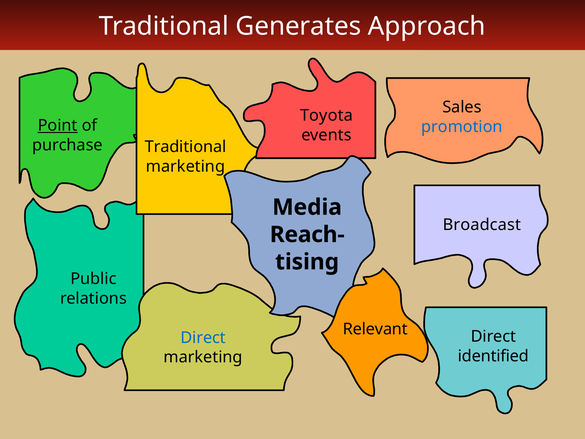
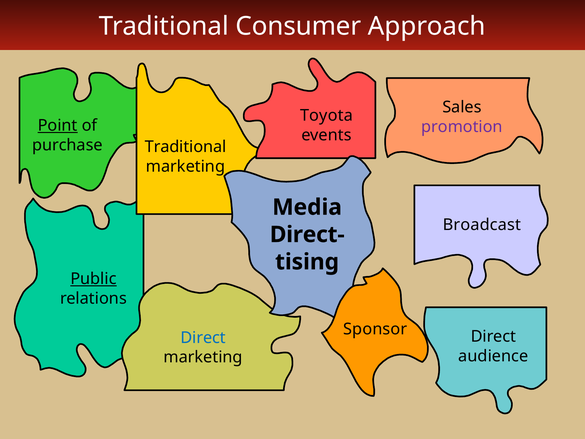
Generates: Generates -> Consumer
promotion colour: blue -> purple
Reach-: Reach- -> Direct-
Public underline: none -> present
Relevant: Relevant -> Sponsor
identified: identified -> audience
